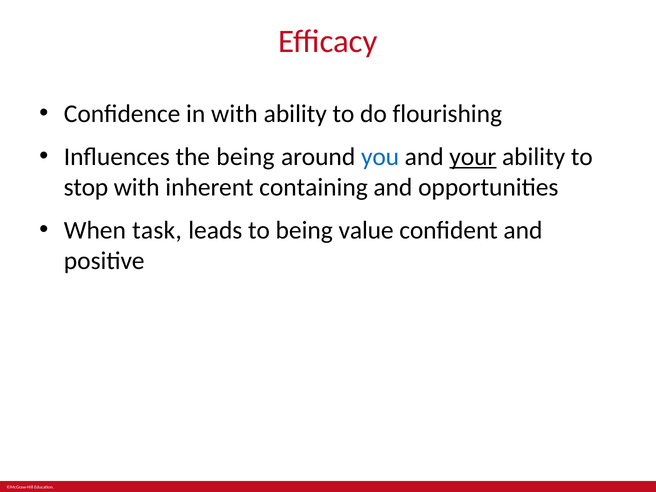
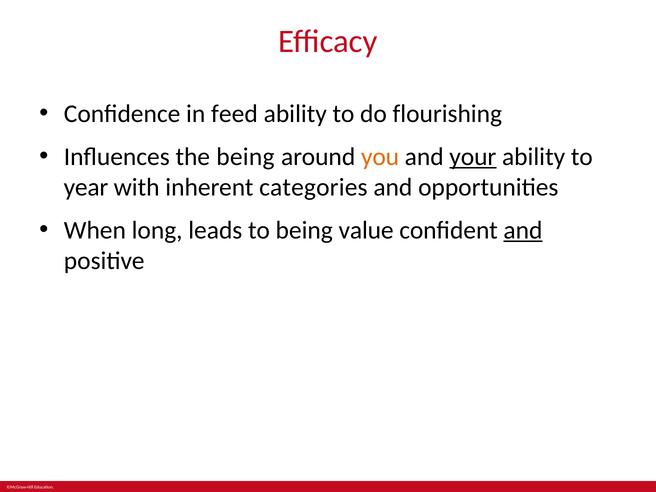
in with: with -> feed
you colour: blue -> orange
stop: stop -> year
containing: containing -> categories
task: task -> long
and at (523, 230) underline: none -> present
